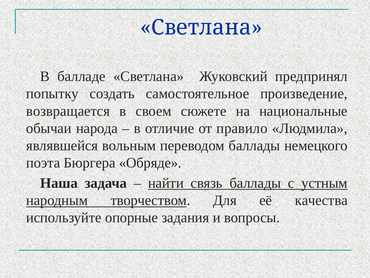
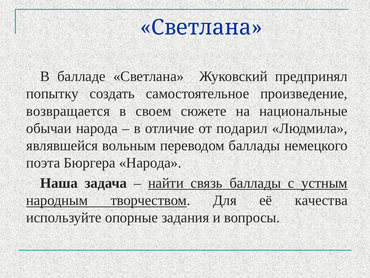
правило: правило -> подарил
Бюргера Обряде: Обряде -> Народа
